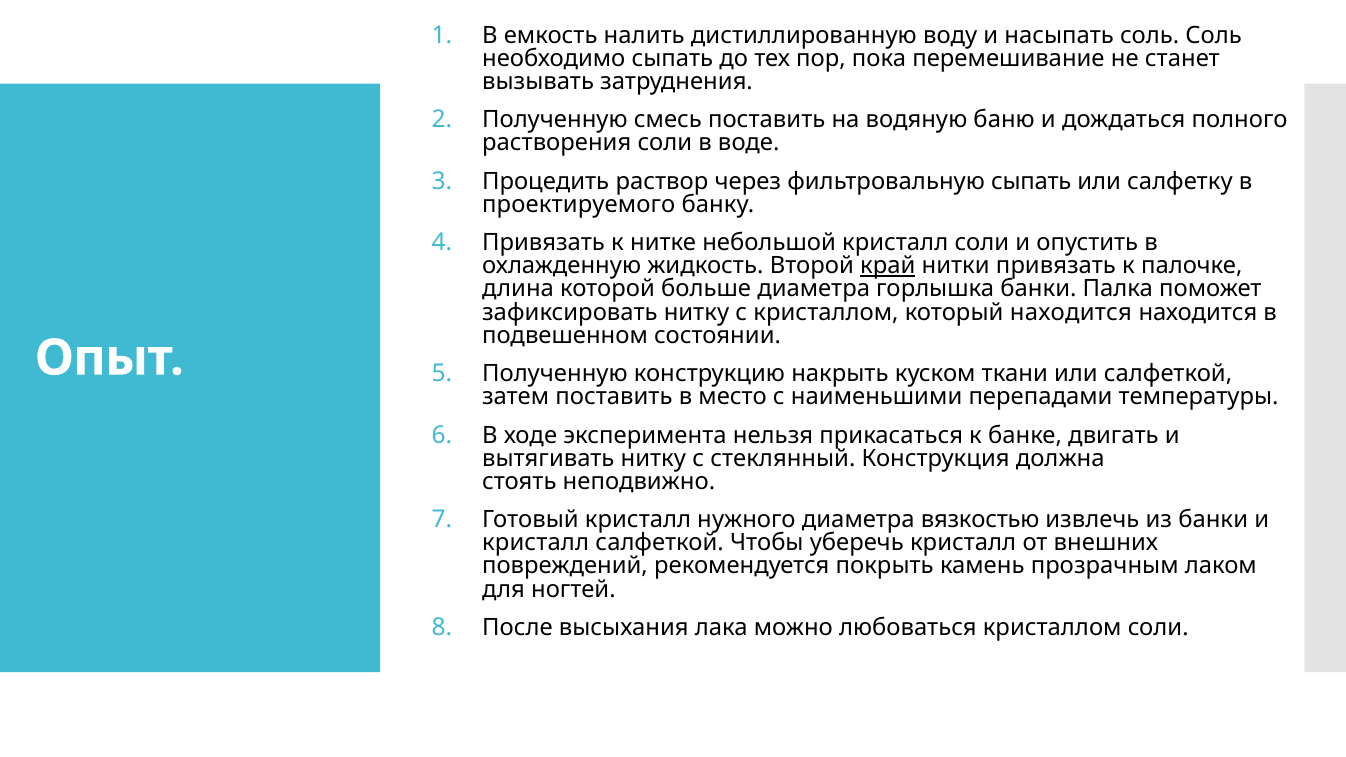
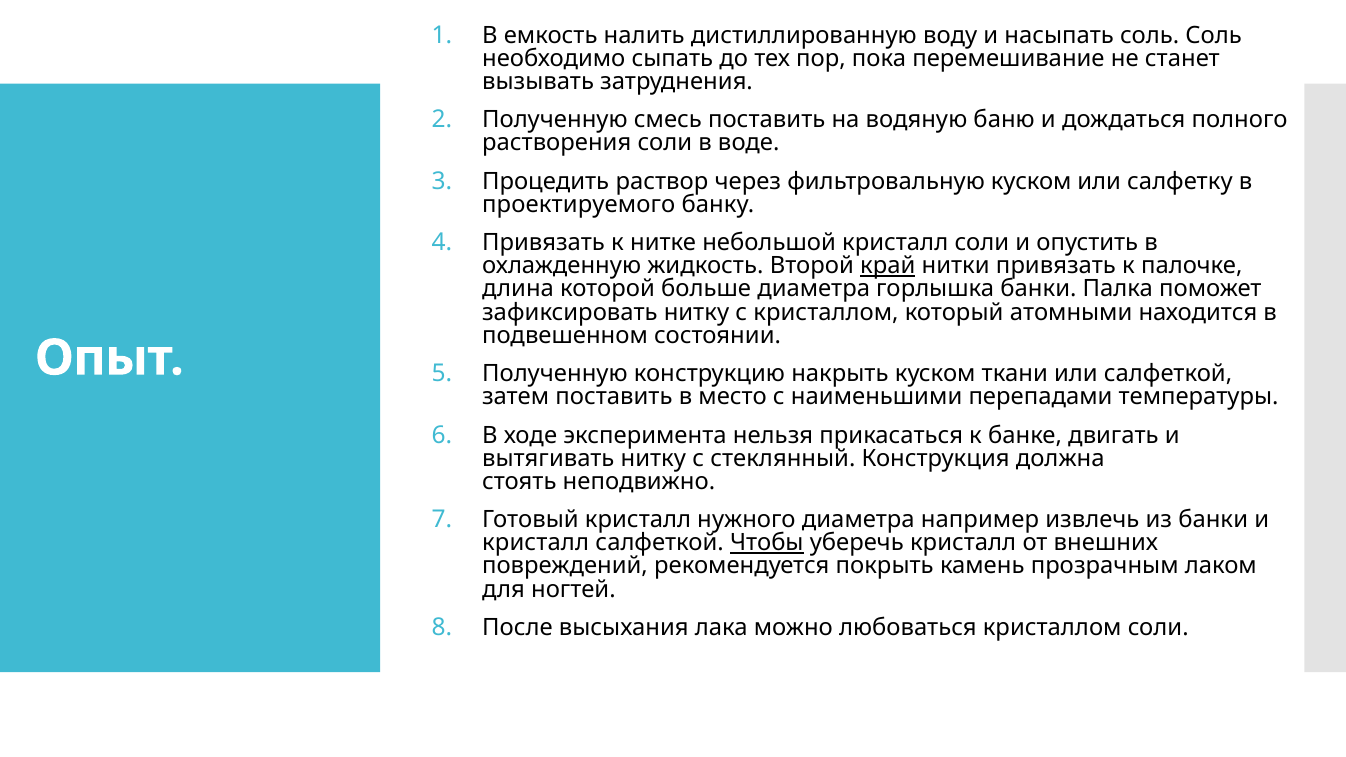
фильтровальную сыпать: сыпать -> куском
который находится: находится -> атомными
вязкостью: вязкостью -> например
Чтобы underline: none -> present
